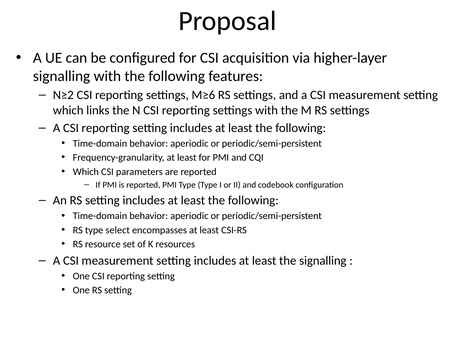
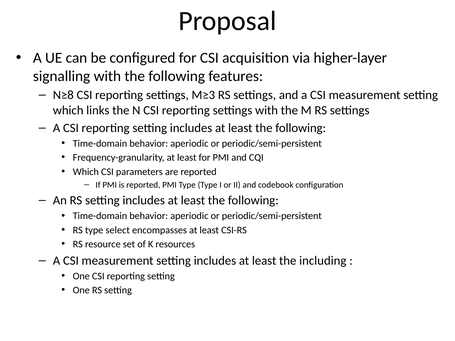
N≥2: N≥2 -> N≥8
M≥6: M≥6 -> M≥3
the signalling: signalling -> including
